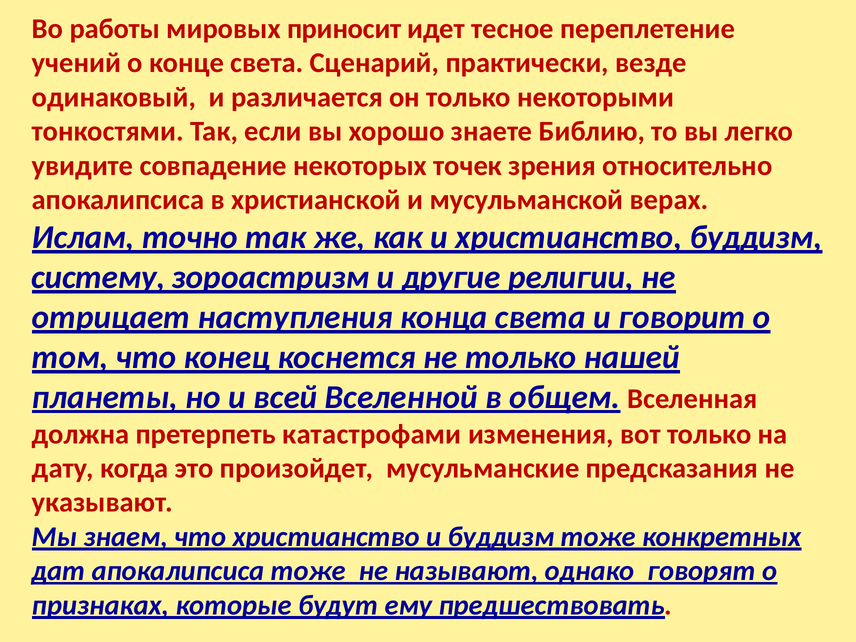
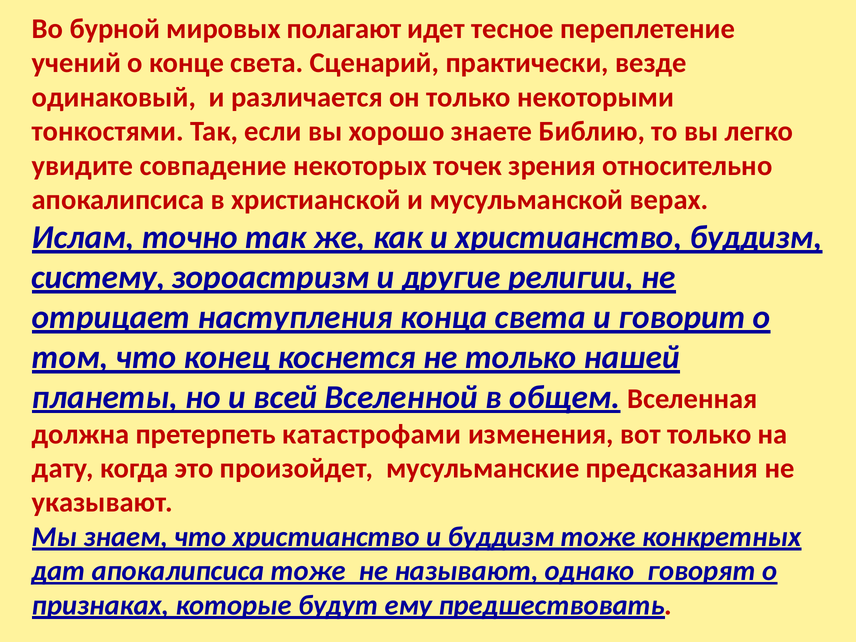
работы: работы -> бурной
приносит: приносит -> полагают
